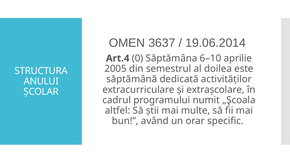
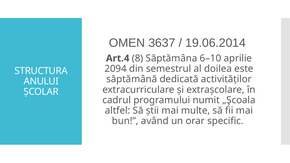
0: 0 -> 8
2005: 2005 -> 2094
